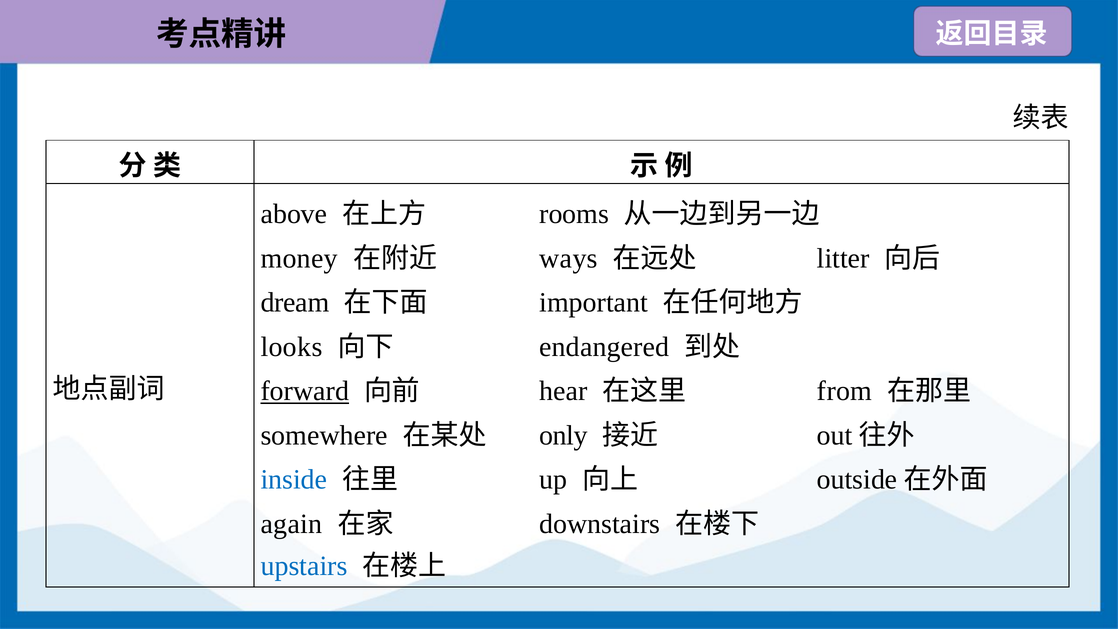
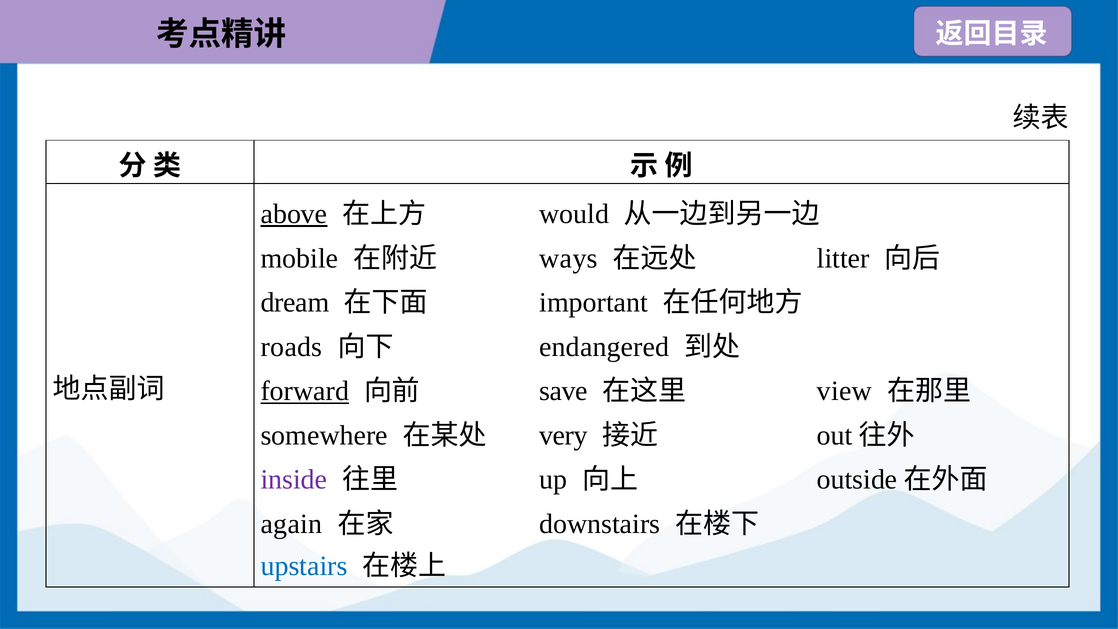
above underline: none -> present
rooms: rooms -> would
money: money -> mobile
looks: looks -> roads
hear: hear -> save
from: from -> view
only: only -> very
inside colour: blue -> purple
